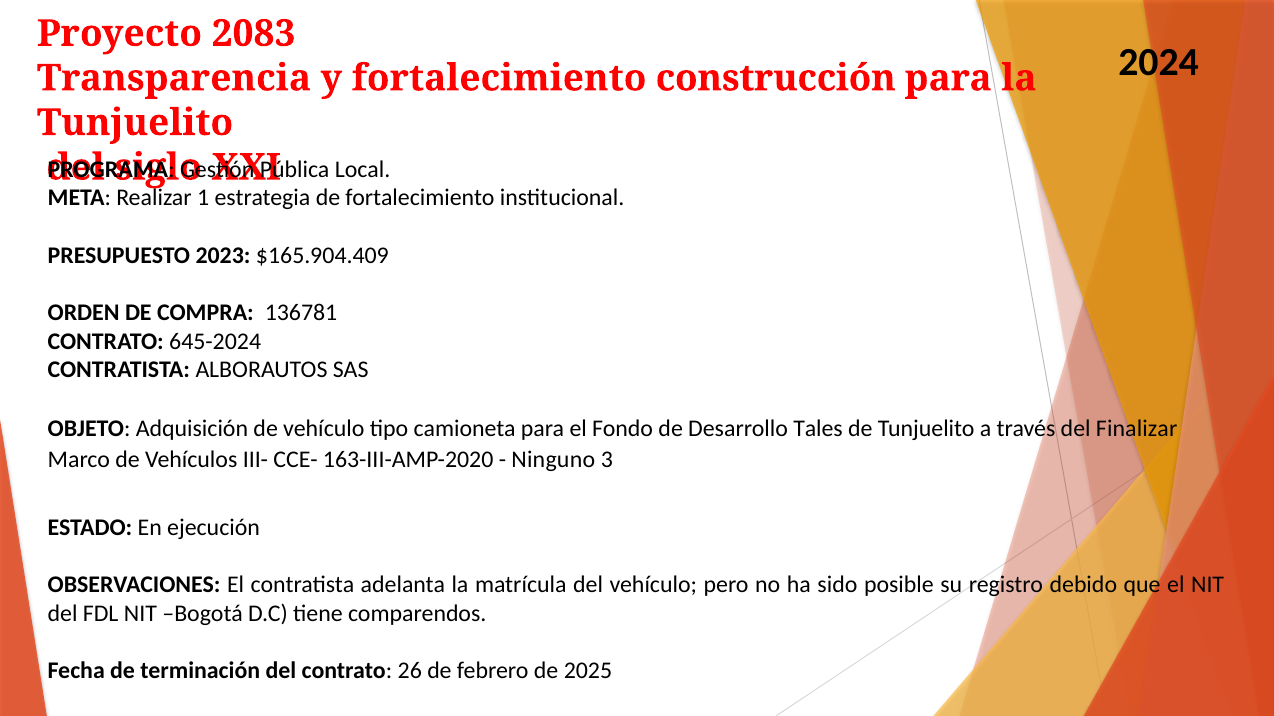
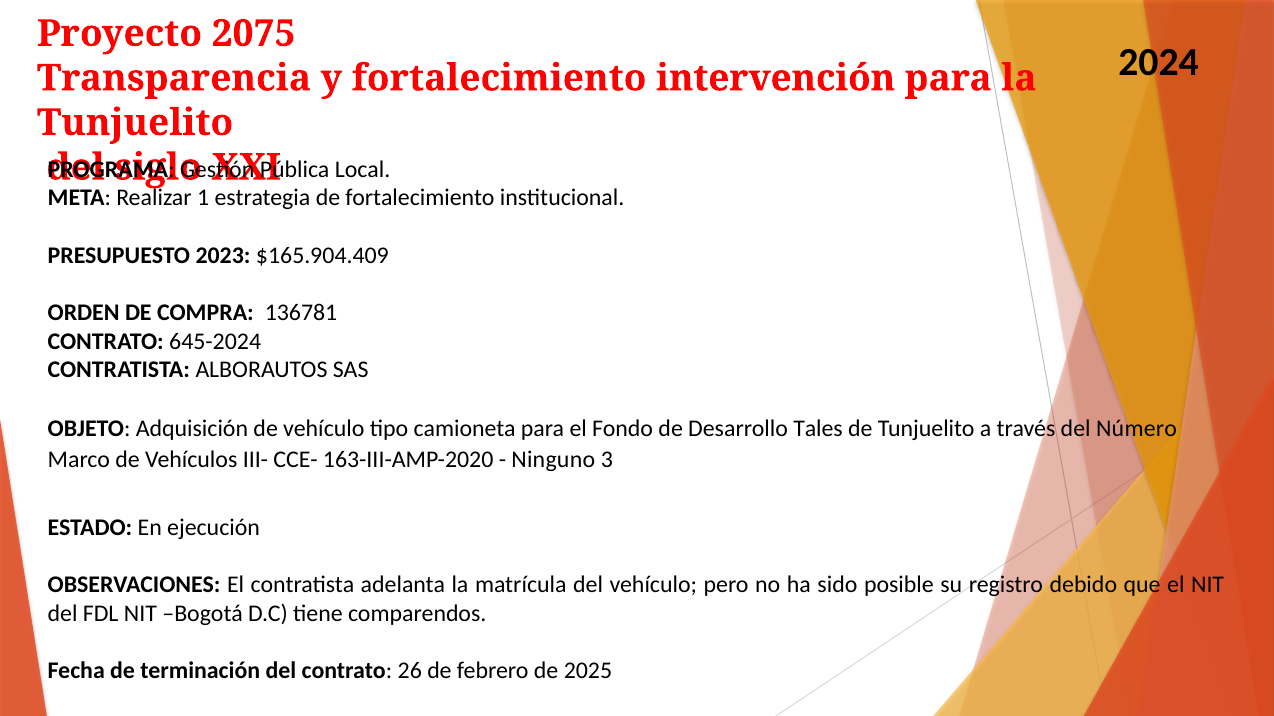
2083: 2083 -> 2075
construcción: construcción -> intervención
Finalizar: Finalizar -> Número
